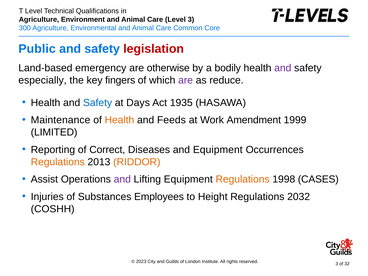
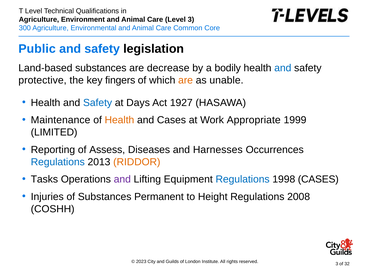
legislation colour: red -> black
Land-based emergency: emergency -> substances
otherwise: otherwise -> decrease
and at (283, 68) colour: purple -> blue
especially: especially -> protective
are at (186, 80) colour: purple -> orange
reduce: reduce -> unable
1935: 1935 -> 1927
and Feeds: Feeds -> Cases
Amendment: Amendment -> Appropriate
Correct: Correct -> Assess
and Equipment: Equipment -> Harnesses
Regulations at (58, 162) colour: orange -> blue
Assist: Assist -> Tasks
Regulations at (243, 179) colour: orange -> blue
Employees: Employees -> Permanent
2032: 2032 -> 2008
